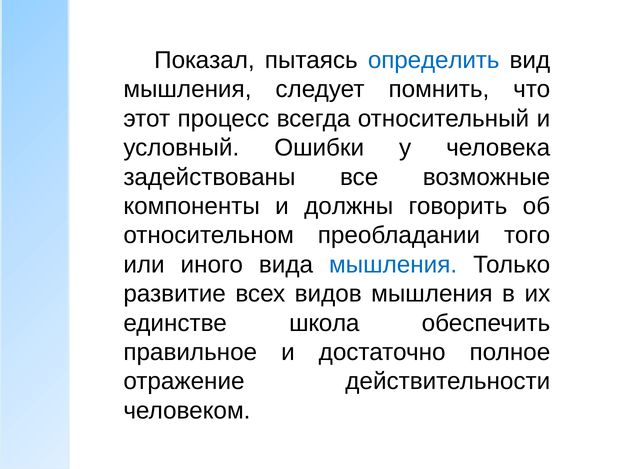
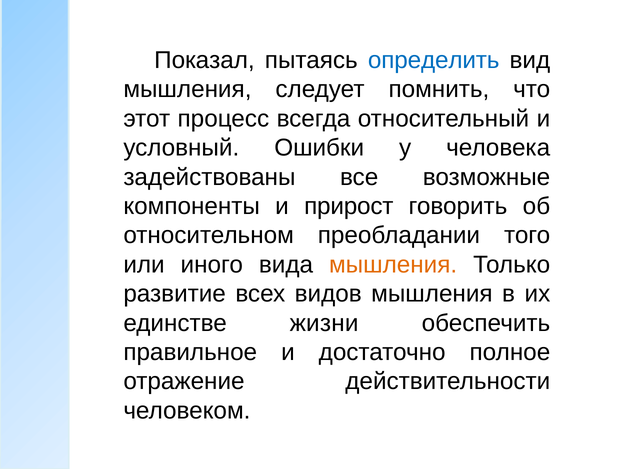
должны: должны -> прирост
мышления at (393, 264) colour: blue -> orange
школа: школа -> жизни
